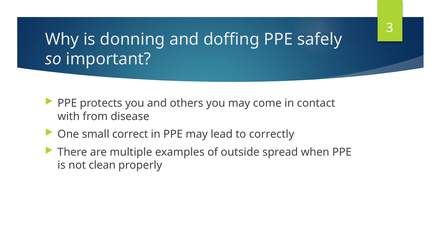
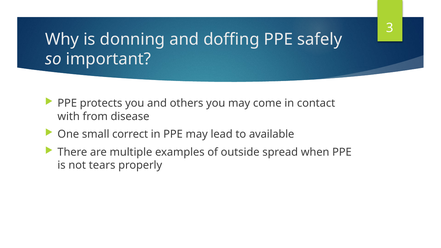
correctly: correctly -> available
clean: clean -> tears
